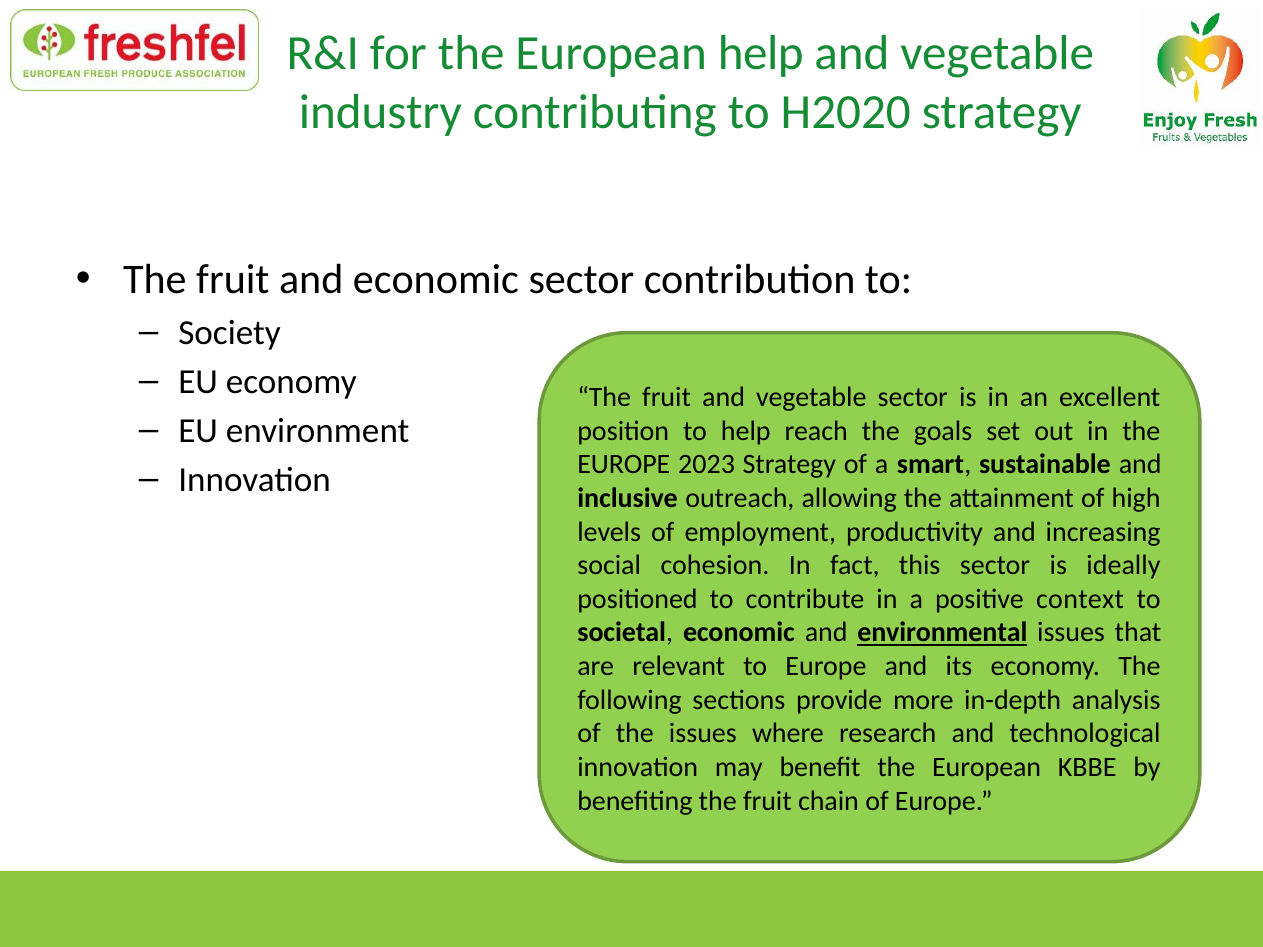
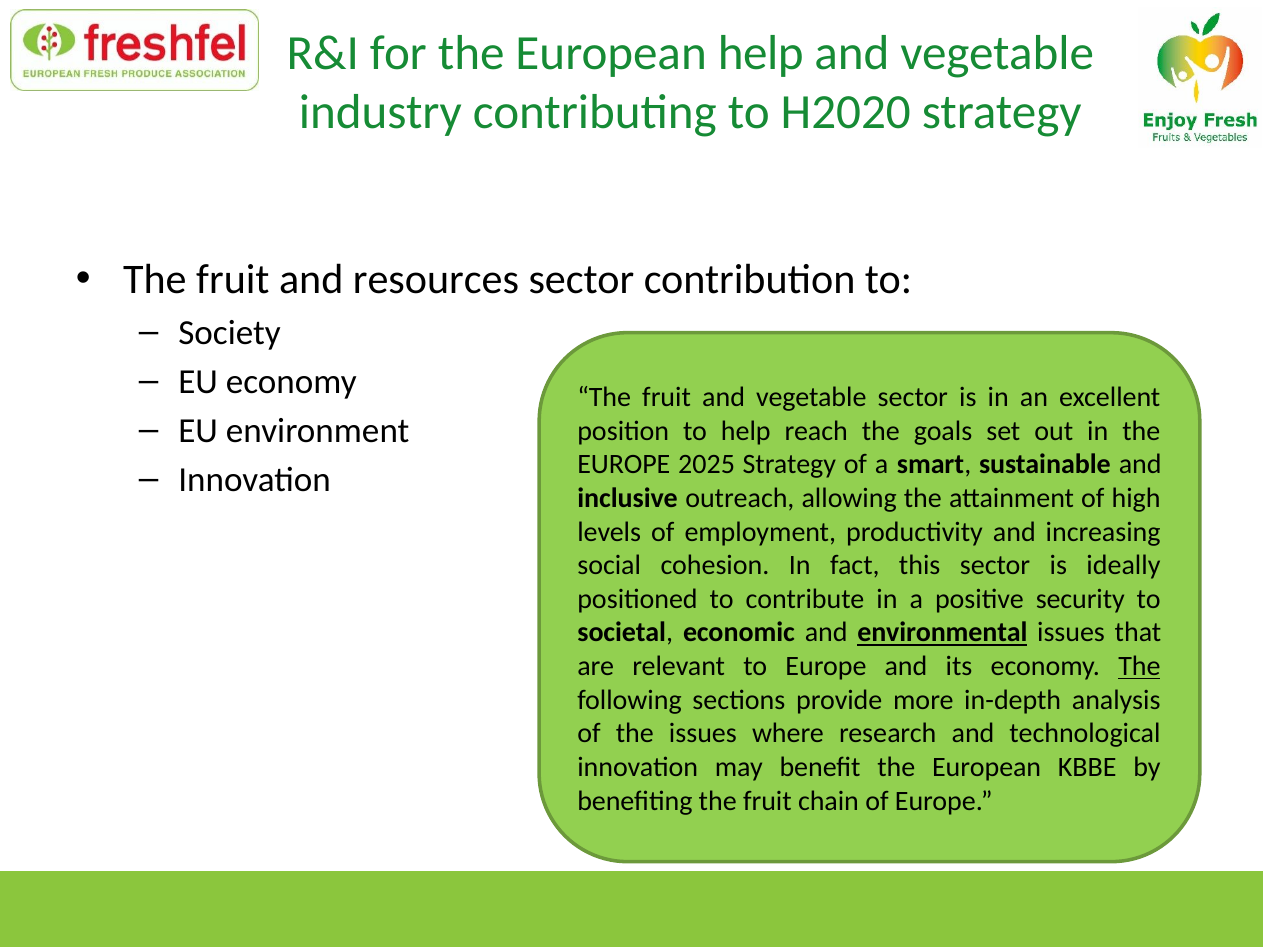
and economic: economic -> resources
2023: 2023 -> 2025
context: context -> security
The at (1139, 667) underline: none -> present
